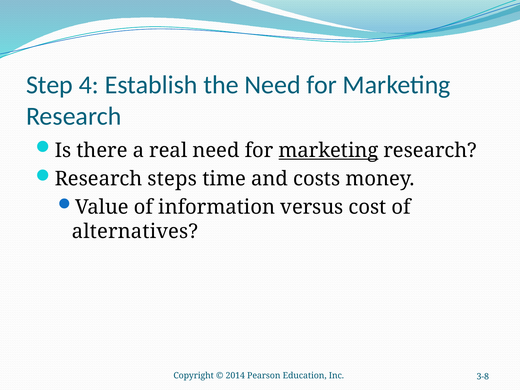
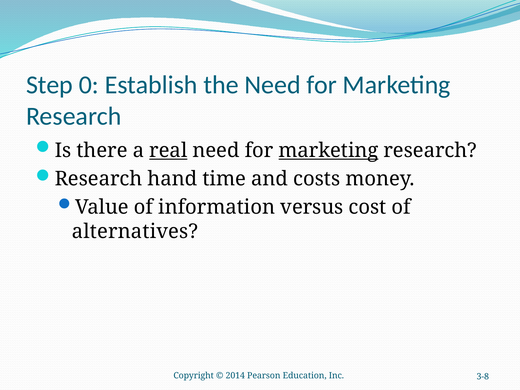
4: 4 -> 0
real underline: none -> present
steps: steps -> hand
